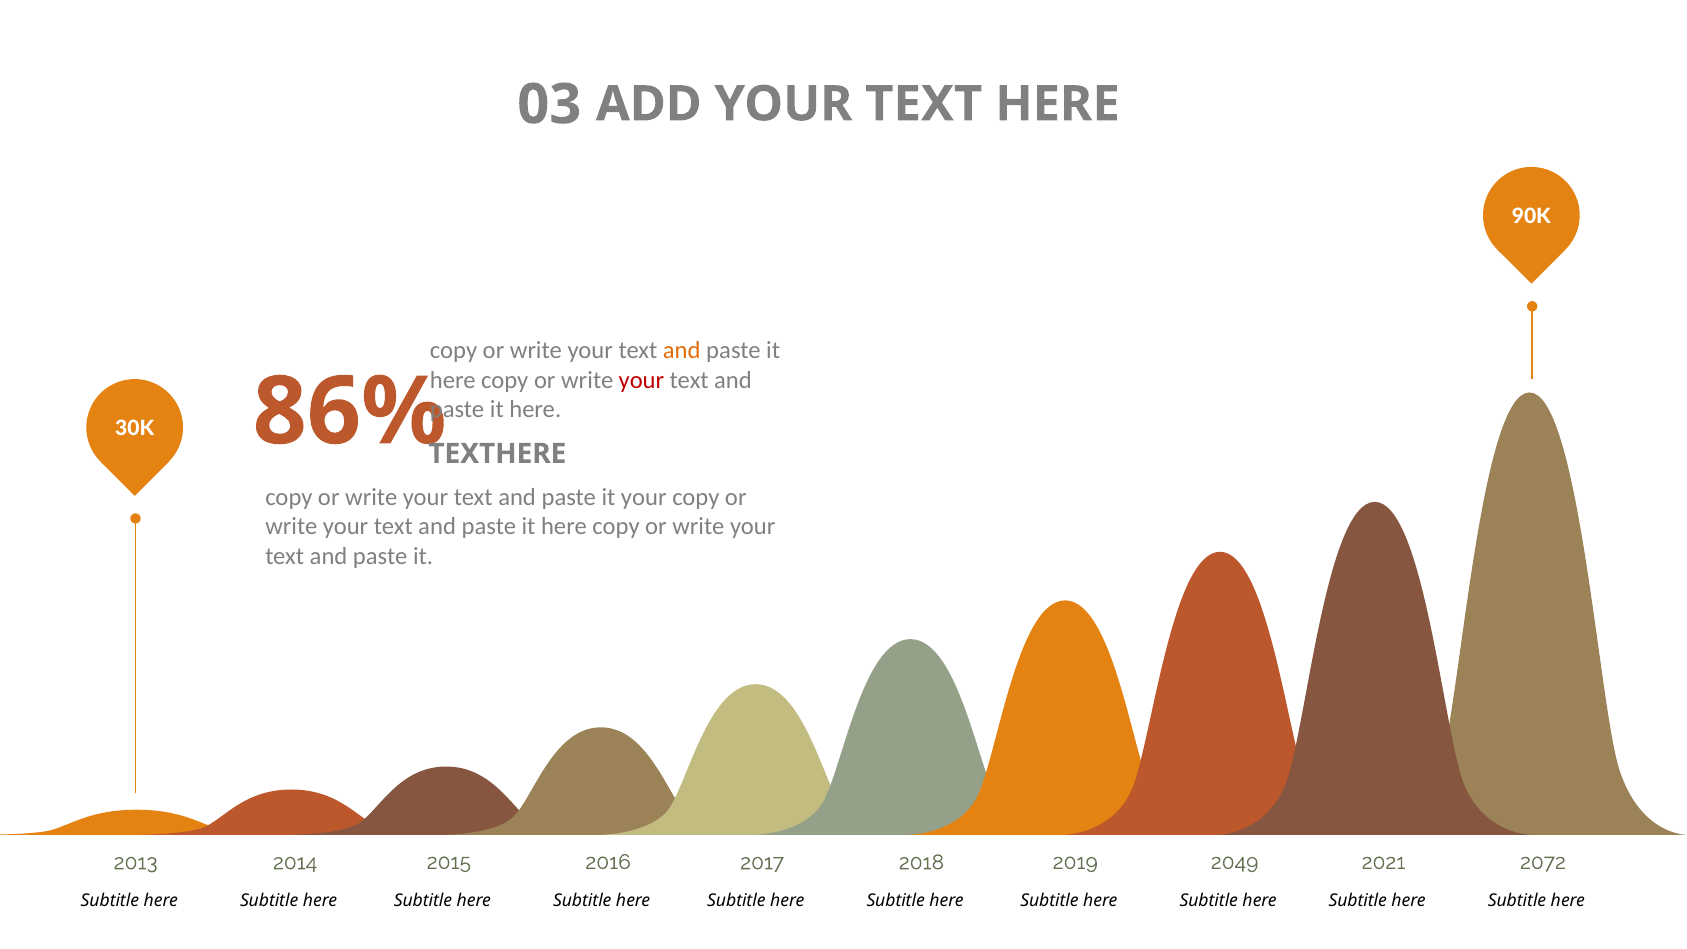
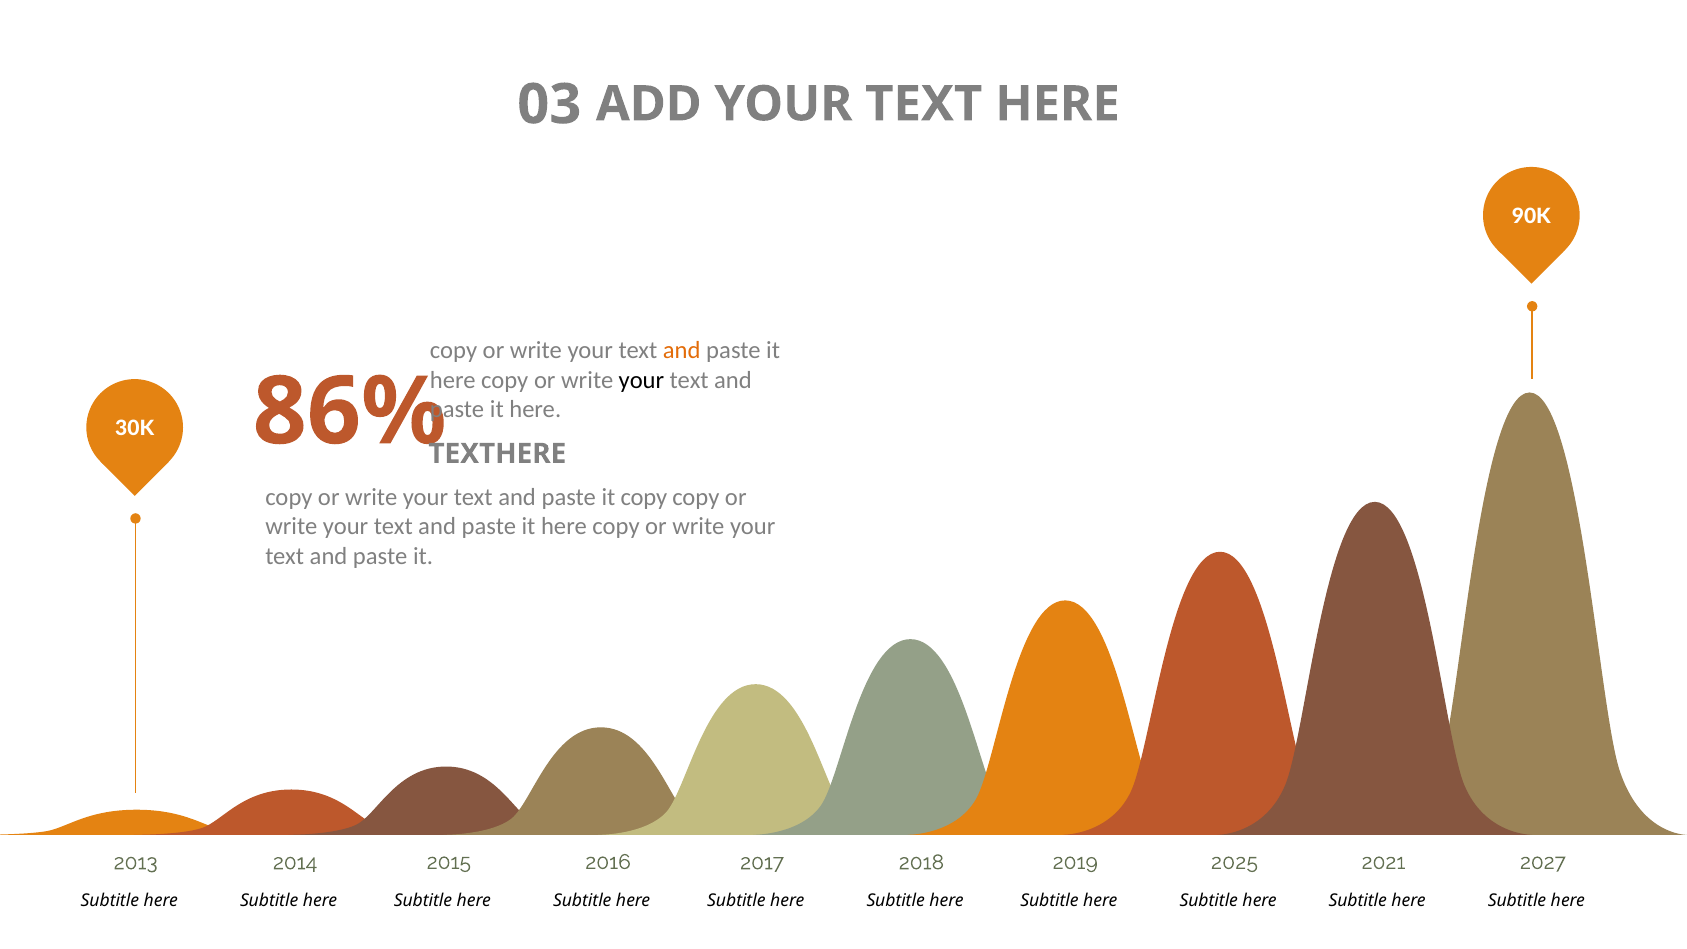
your at (641, 380) colour: red -> black
it your: your -> copy
2049: 2049 -> 2025
2072: 2072 -> 2027
